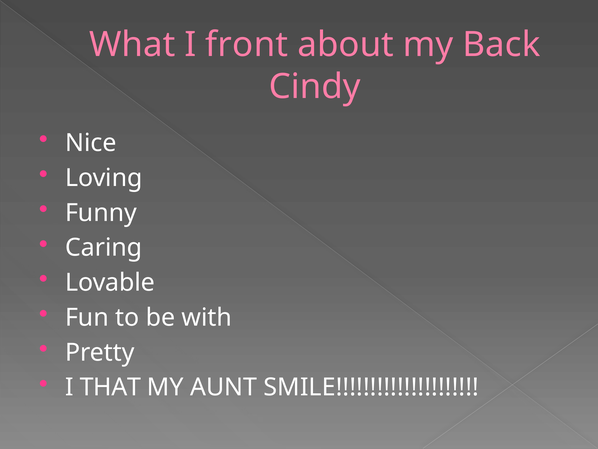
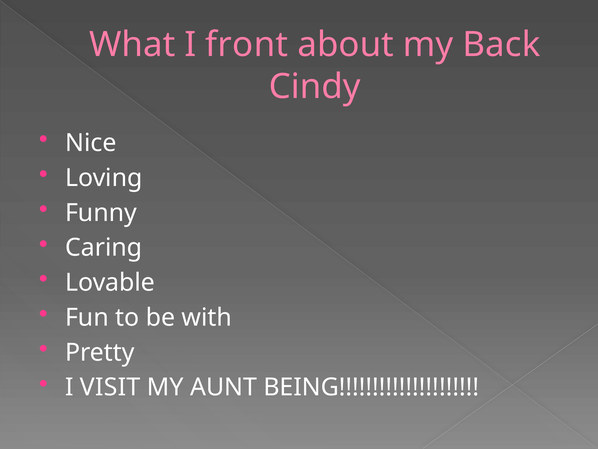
THAT: THAT -> VISIT
SMILE: SMILE -> BEING
